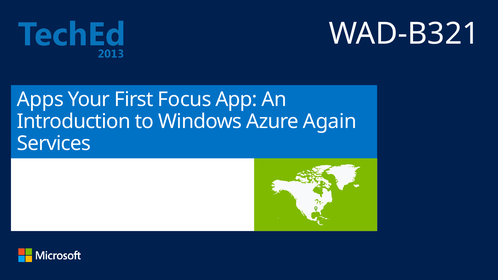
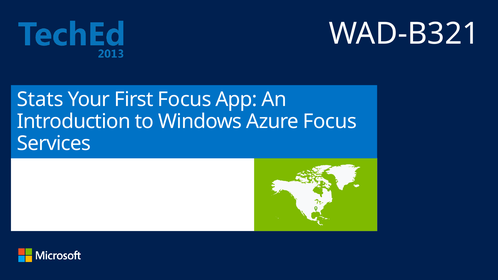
Apps: Apps -> Stats
Azure Again: Again -> Focus
